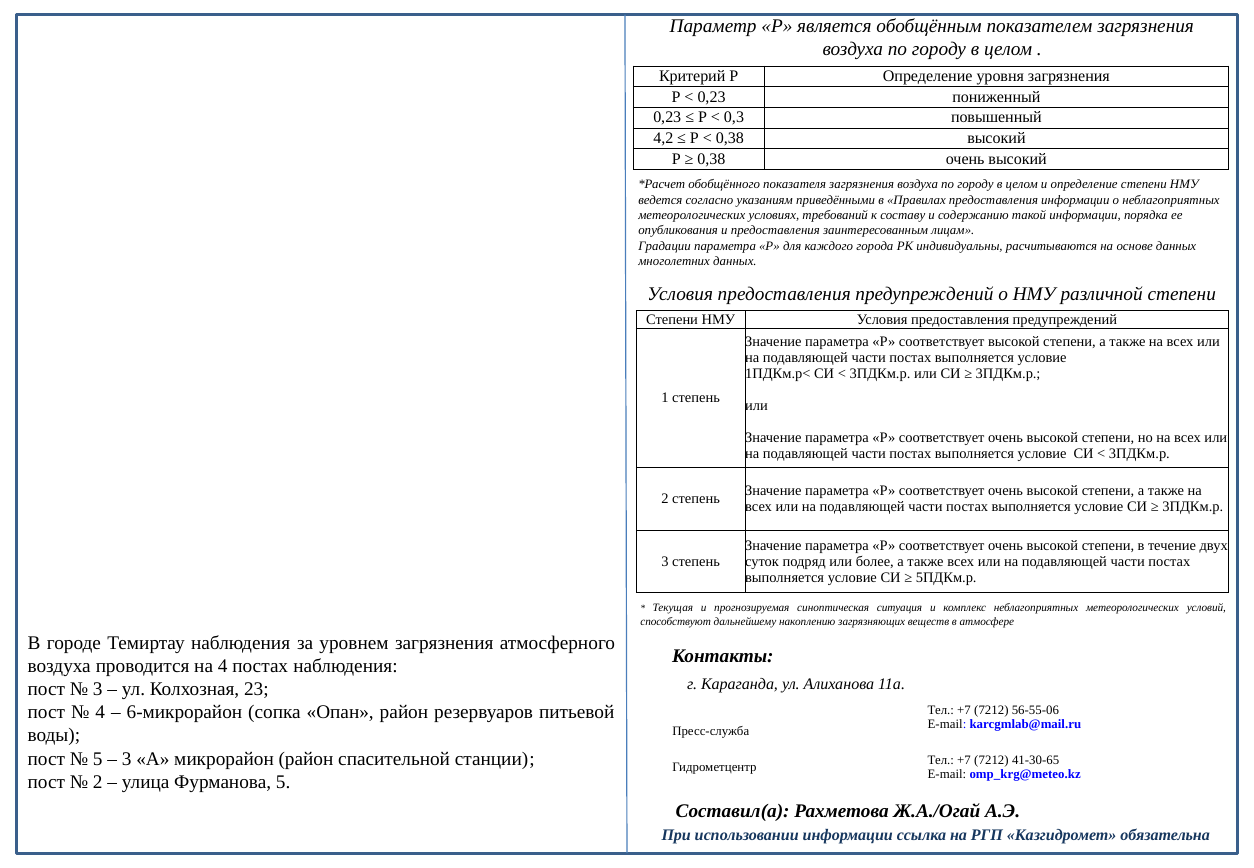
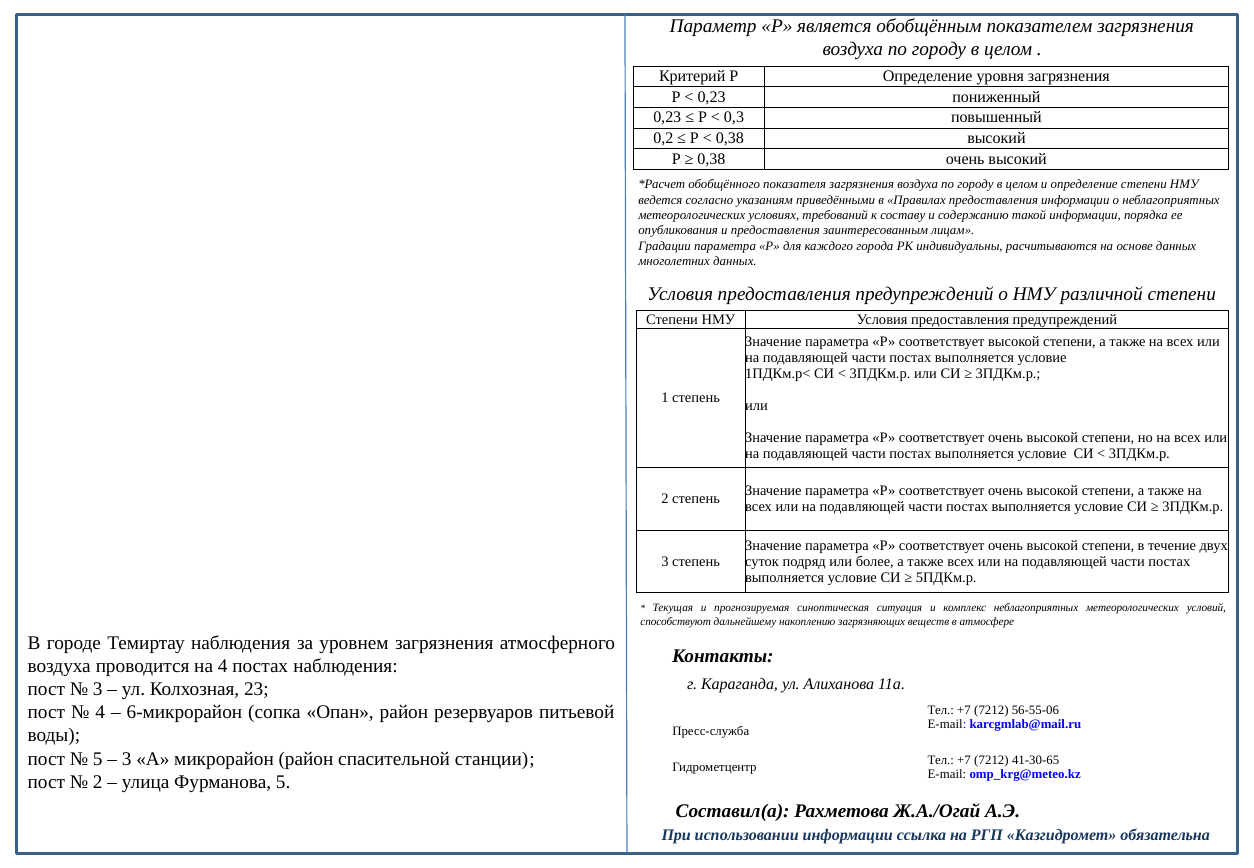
4,2: 4,2 -> 0,2
